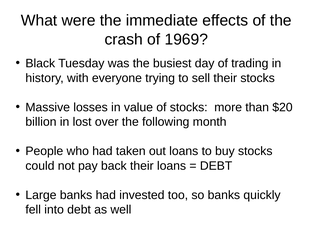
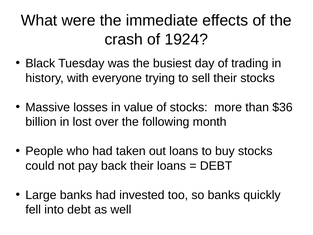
1969: 1969 -> 1924
$20: $20 -> $36
